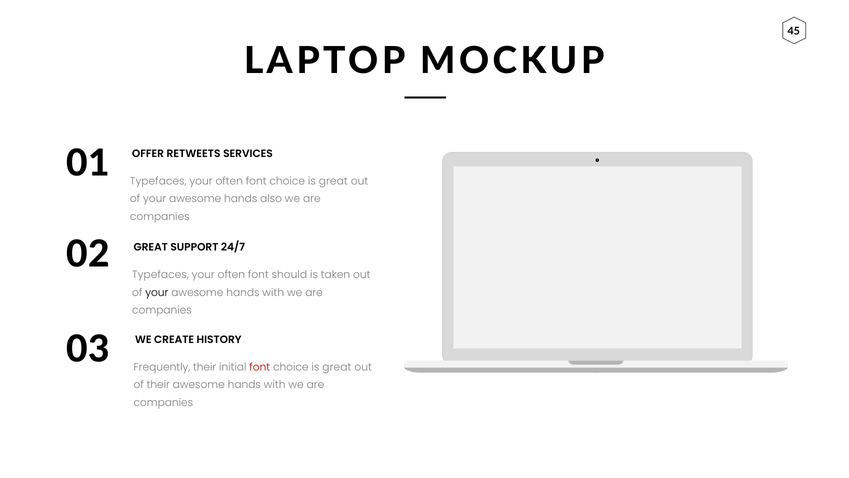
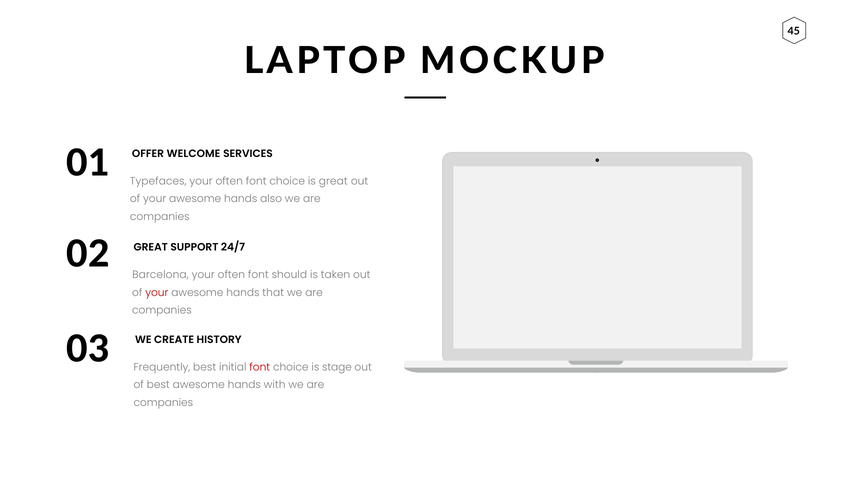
RETWEETS: RETWEETS -> WELCOME
Typefaces at (160, 274): Typefaces -> Barcelona
your at (157, 292) colour: black -> red
with at (273, 292): with -> that
Frequently their: their -> best
great at (337, 367): great -> stage
of their: their -> best
